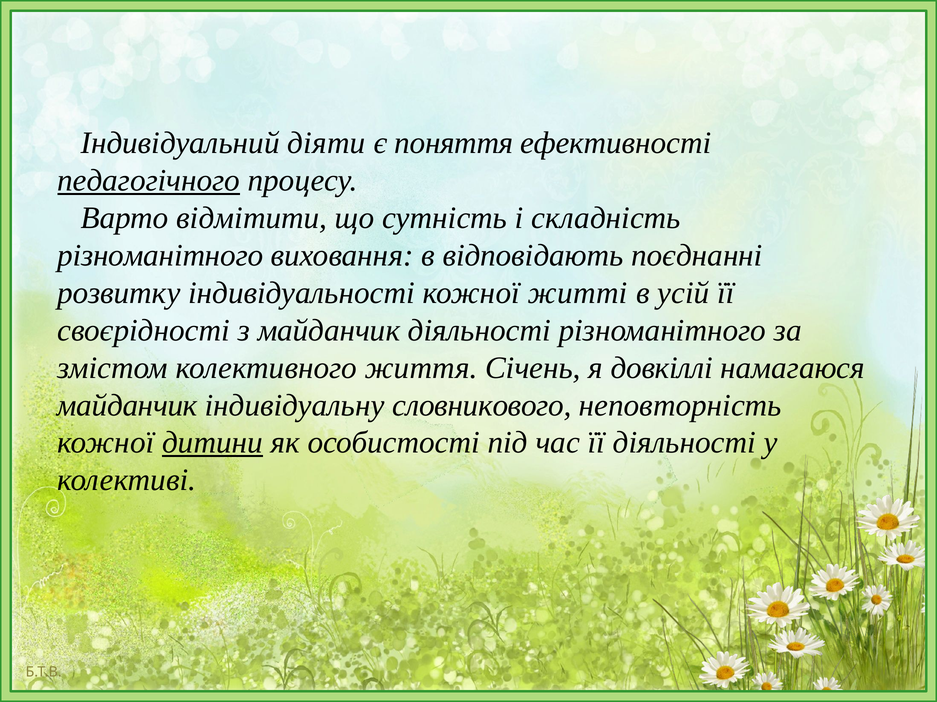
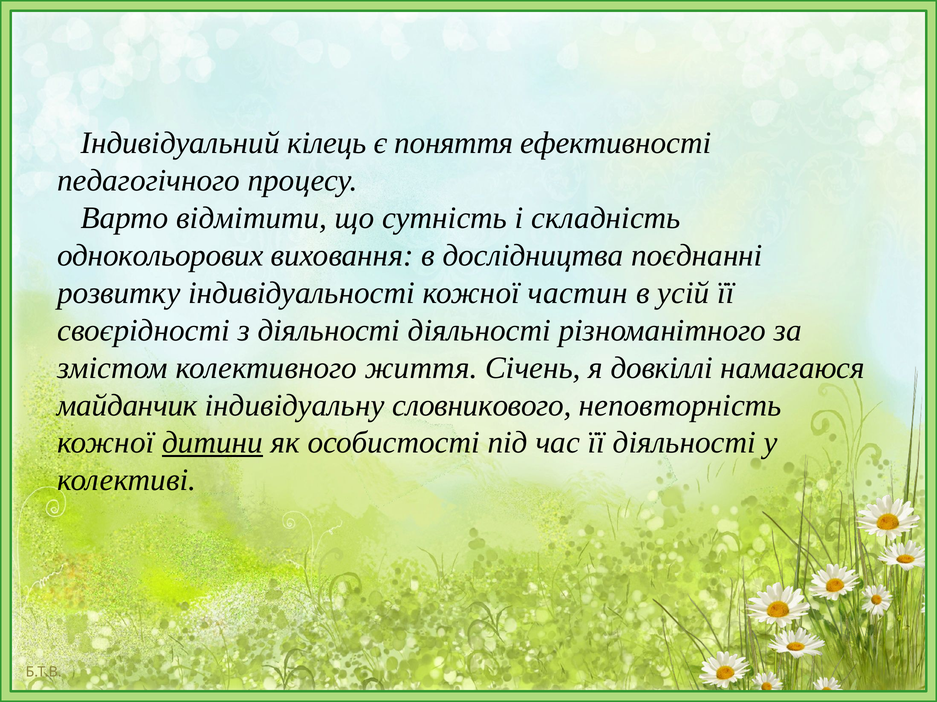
діяти: діяти -> кілець
педагогічного underline: present -> none
різноманітного at (160, 256): різноманітного -> однокольорових
відповідають: відповідають -> дослідництва
житті: житті -> частин
з майданчик: майданчик -> діяльності
